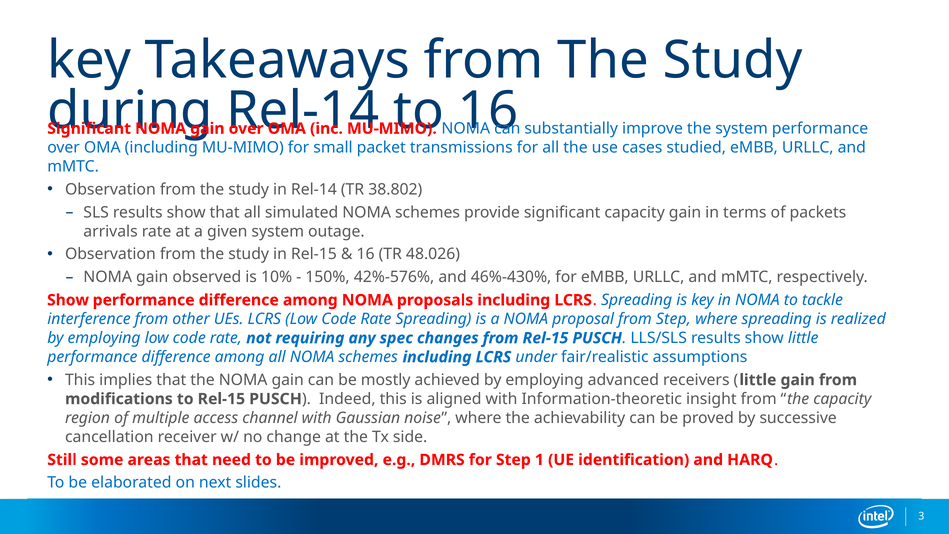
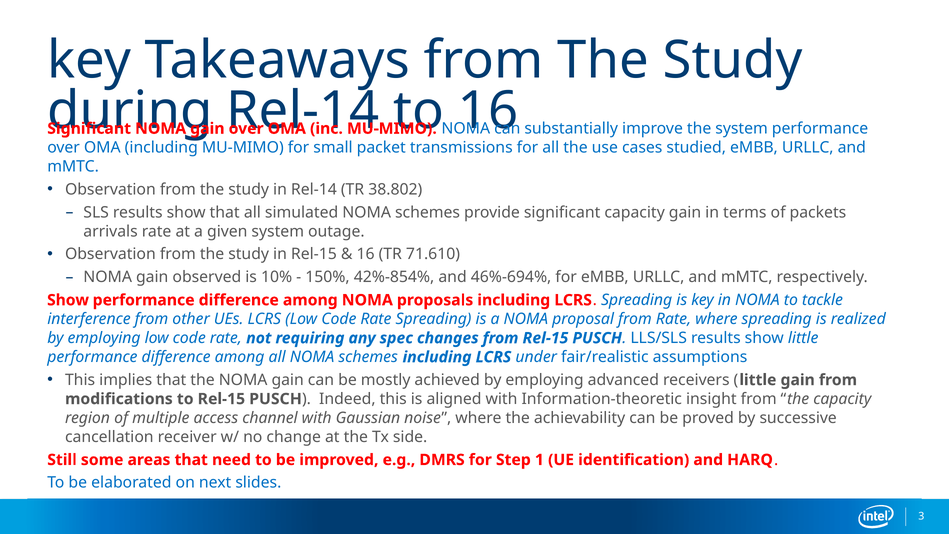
48.026: 48.026 -> 71.610
42%-576%: 42%-576% -> 42%-854%
46%-430%: 46%-430% -> 46%-694%
from Step: Step -> Rate
